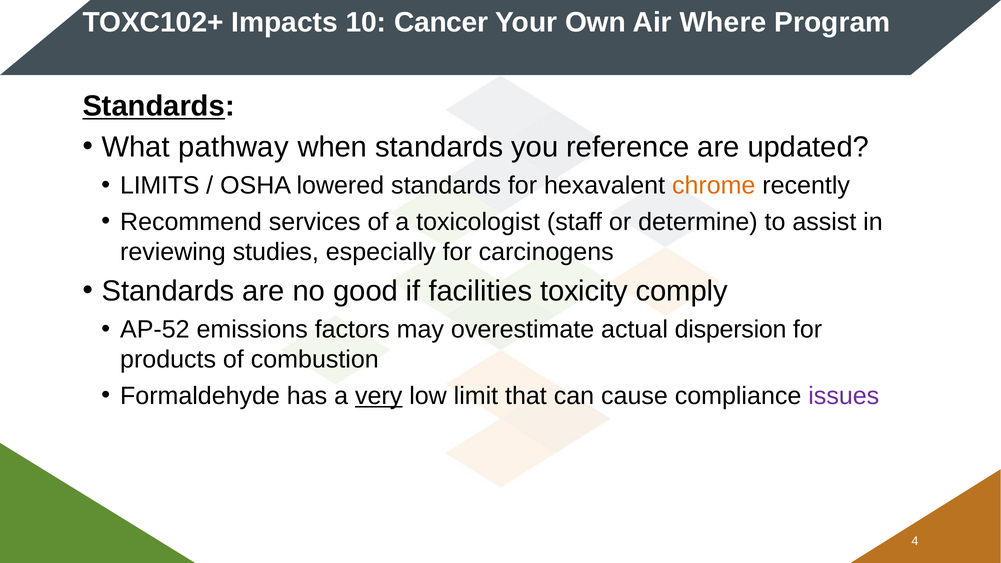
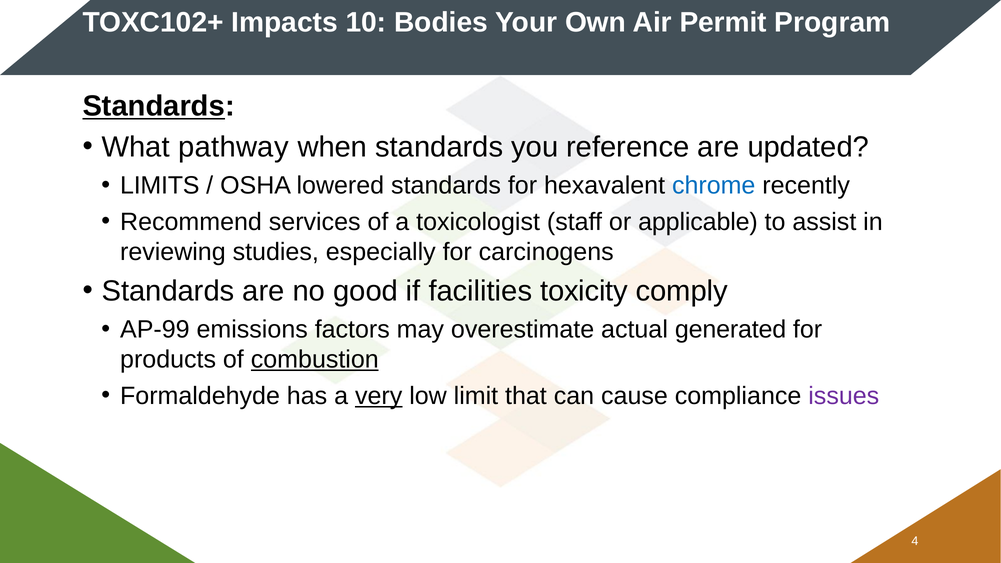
Cancer: Cancer -> Bodies
Where: Where -> Permit
chrome colour: orange -> blue
determine: determine -> applicable
AP-52: AP-52 -> AP-99
dispersion: dispersion -> generated
combustion underline: none -> present
